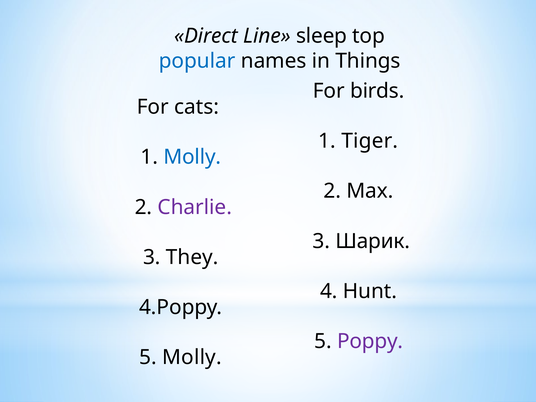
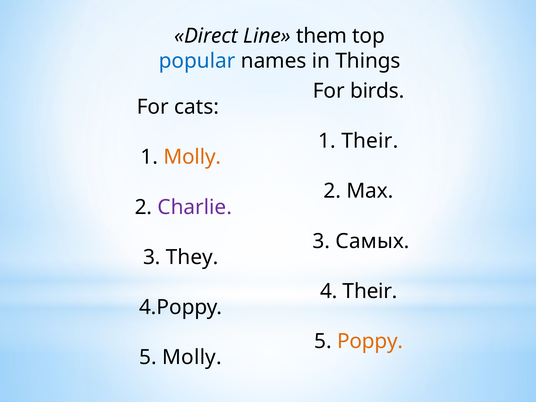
sleep: sleep -> them
1 Tiger: Tiger -> Their
Molly at (192, 157) colour: blue -> orange
Шарик: Шарик -> Самых
4 Hunt: Hunt -> Their
Poppy colour: purple -> orange
